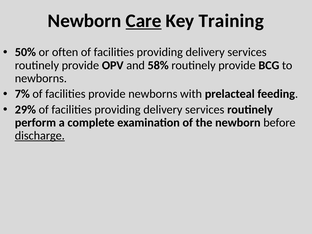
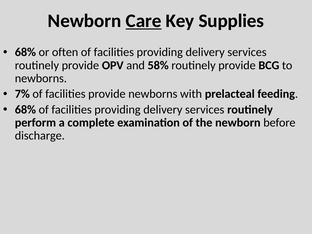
Training: Training -> Supplies
50% at (25, 52): 50% -> 68%
29% at (25, 110): 29% -> 68%
discharge underline: present -> none
